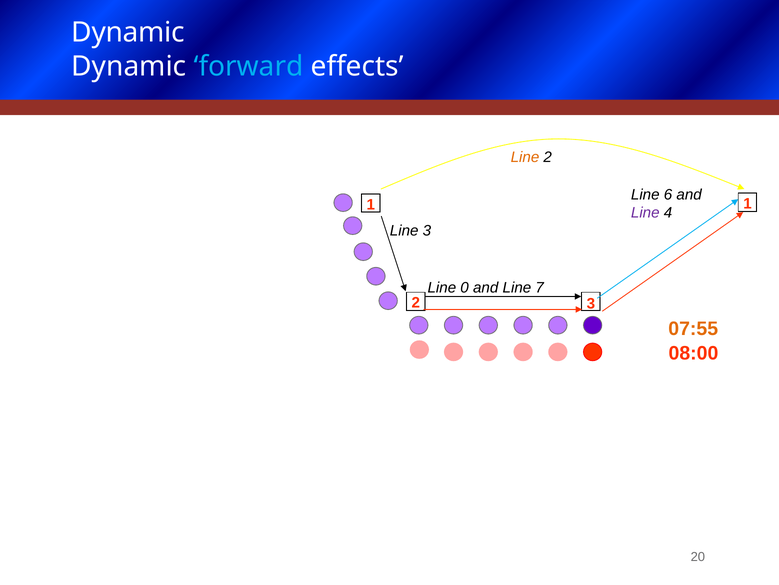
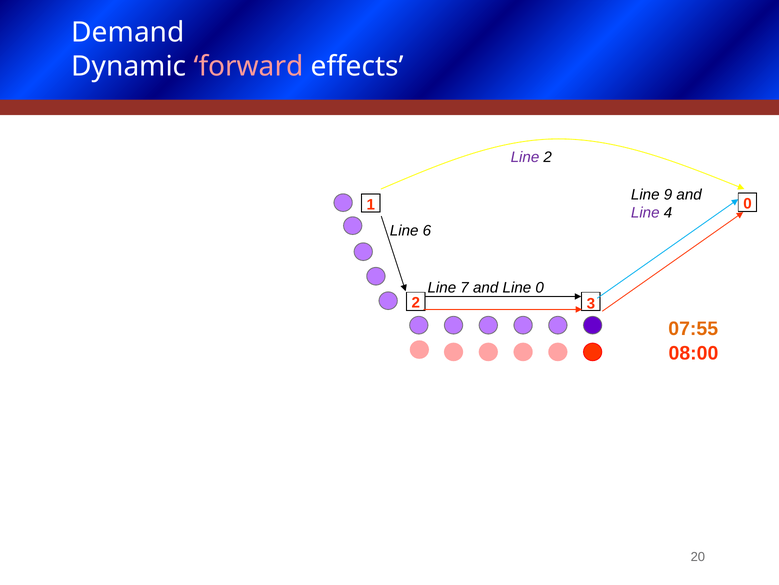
Dynamic at (128, 32): Dynamic -> Demand
forward colour: light blue -> pink
Line at (525, 157) colour: orange -> purple
6: 6 -> 9
1 1: 1 -> 0
Line 3: 3 -> 6
0: 0 -> 7
Line 7: 7 -> 0
